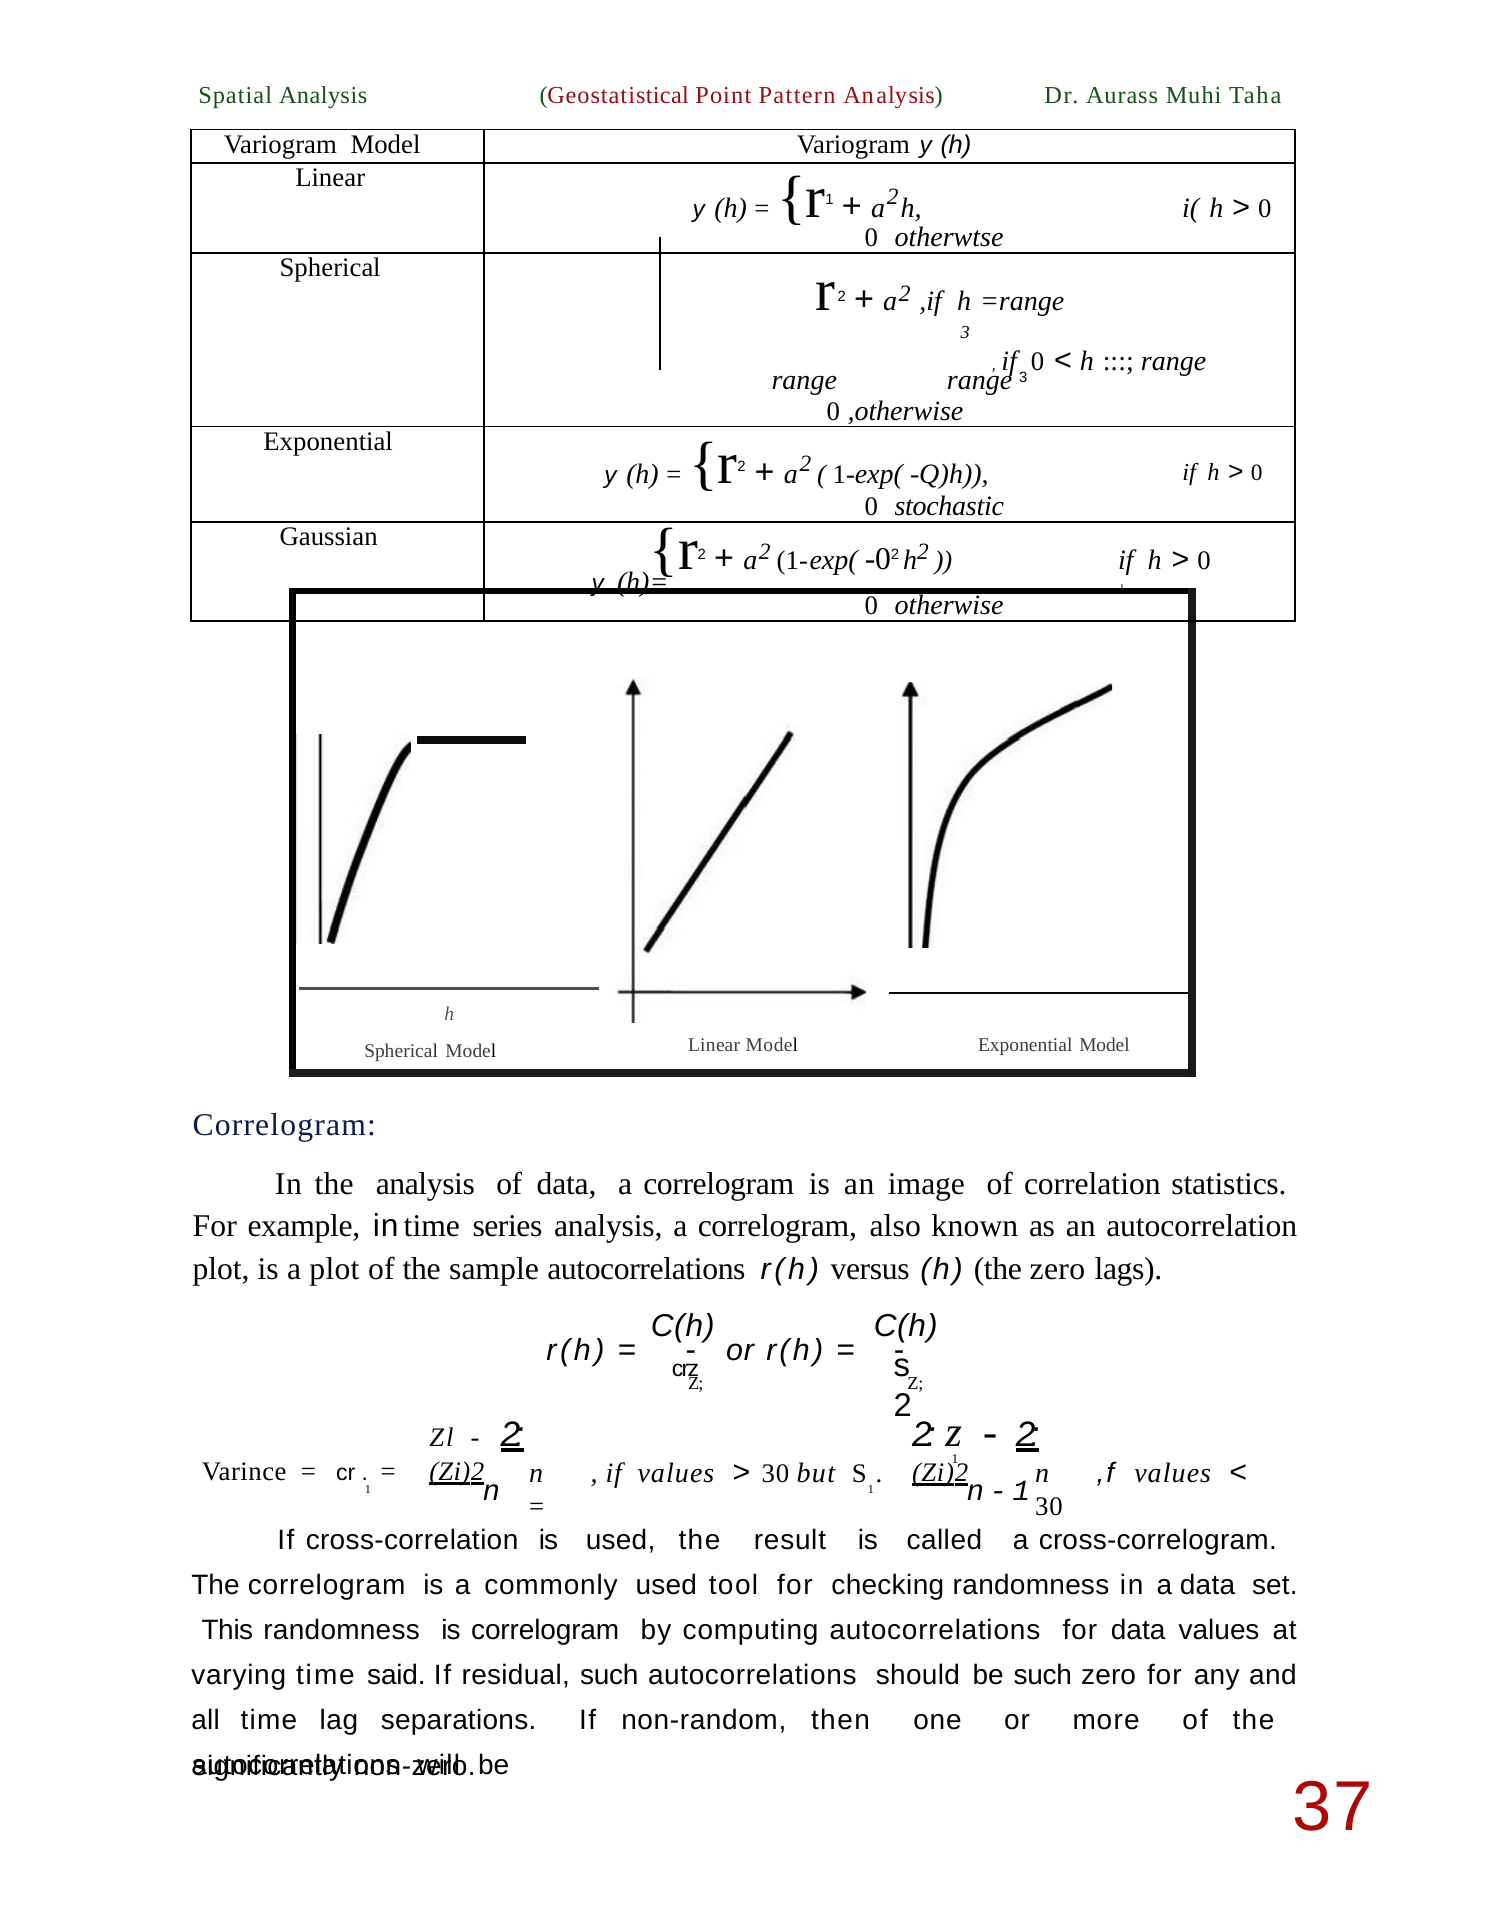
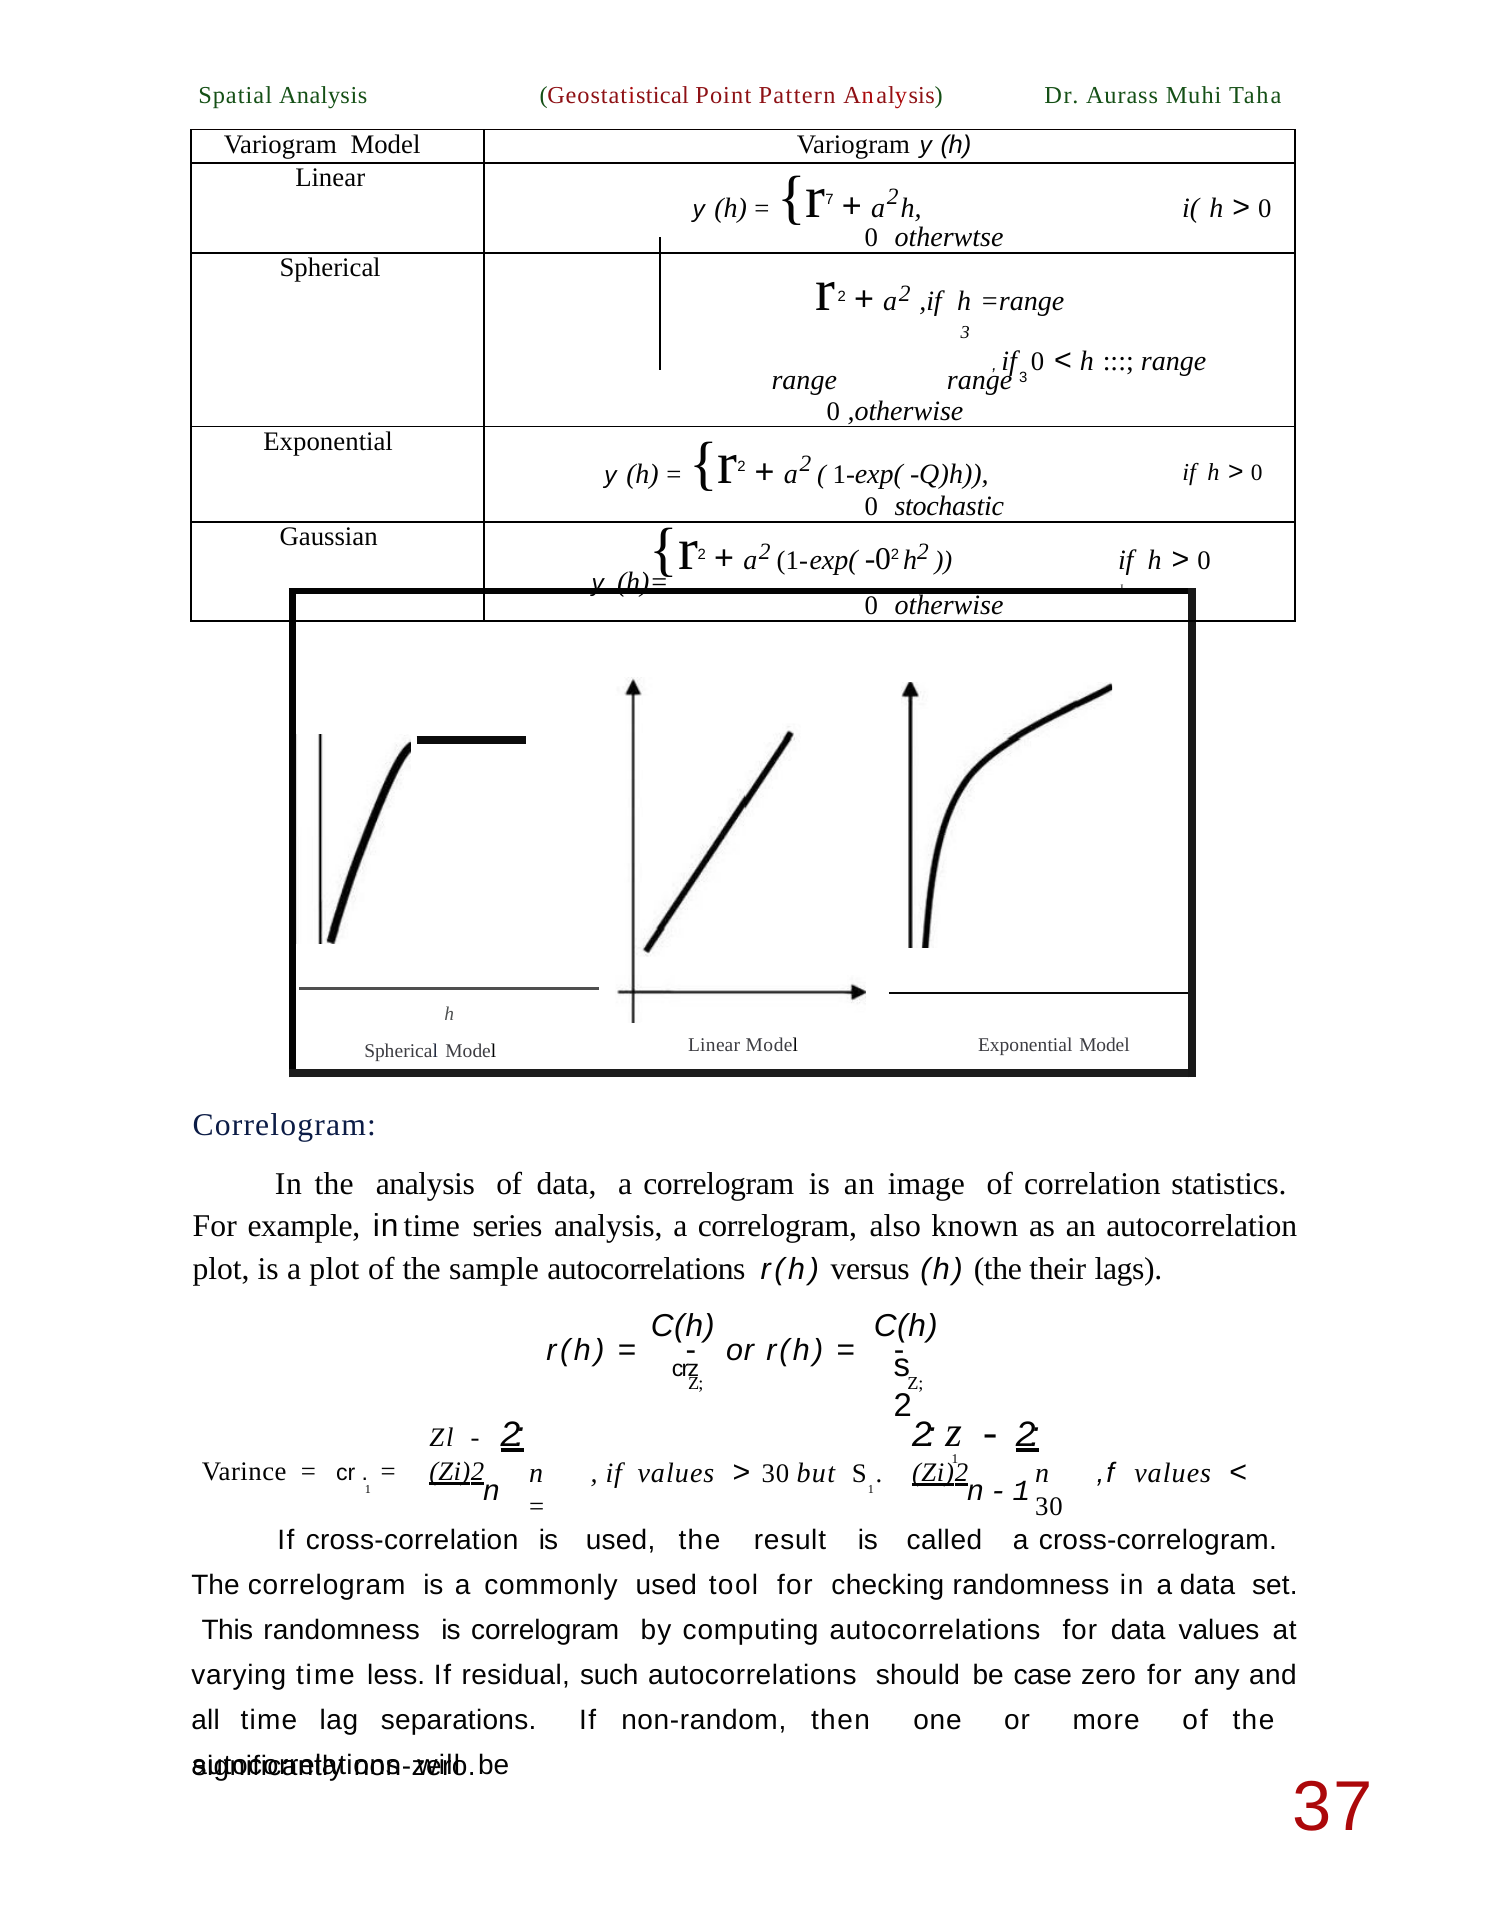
1 at (830, 200): 1 -> 7
the zero: zero -> their
said: said -> less
be such: such -> case
